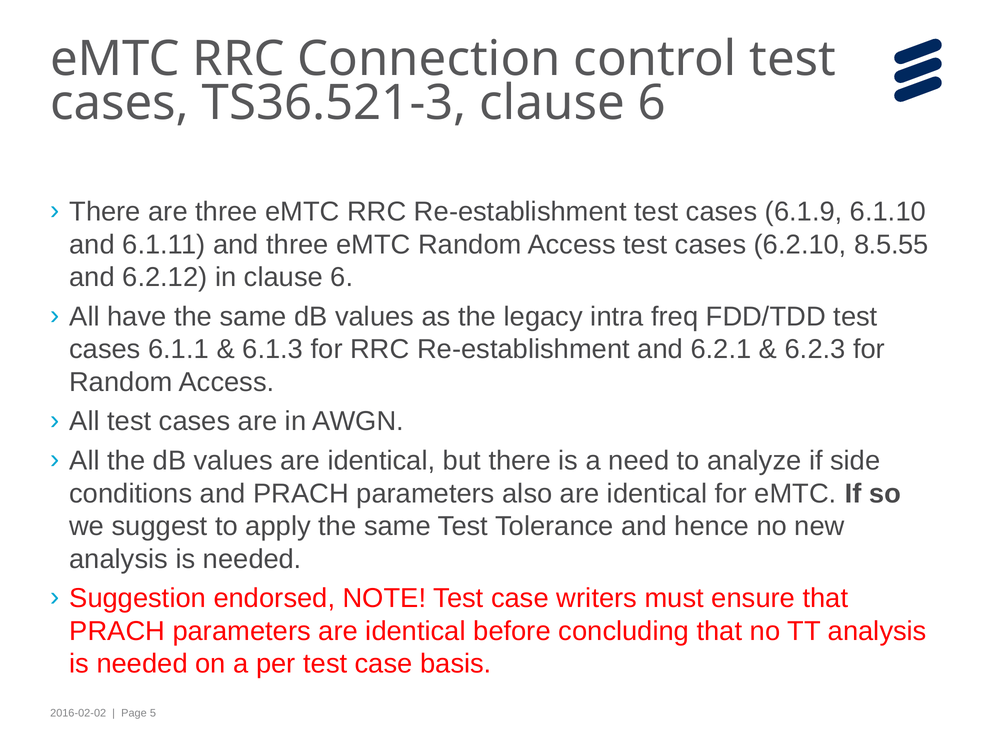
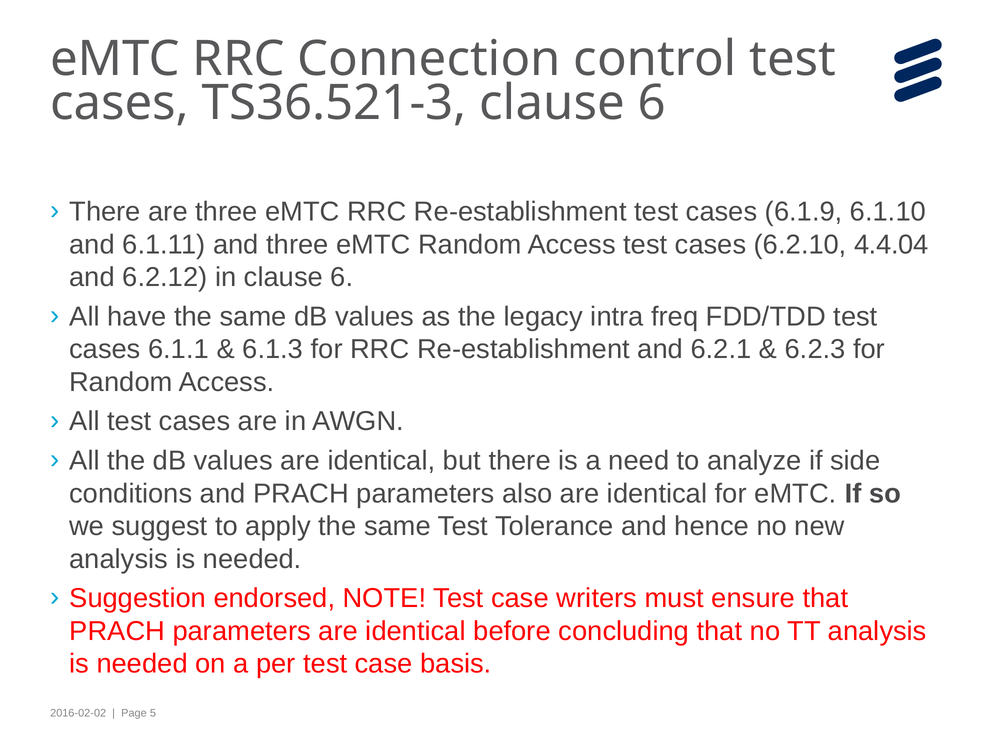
8.5.55: 8.5.55 -> 4.4.04
